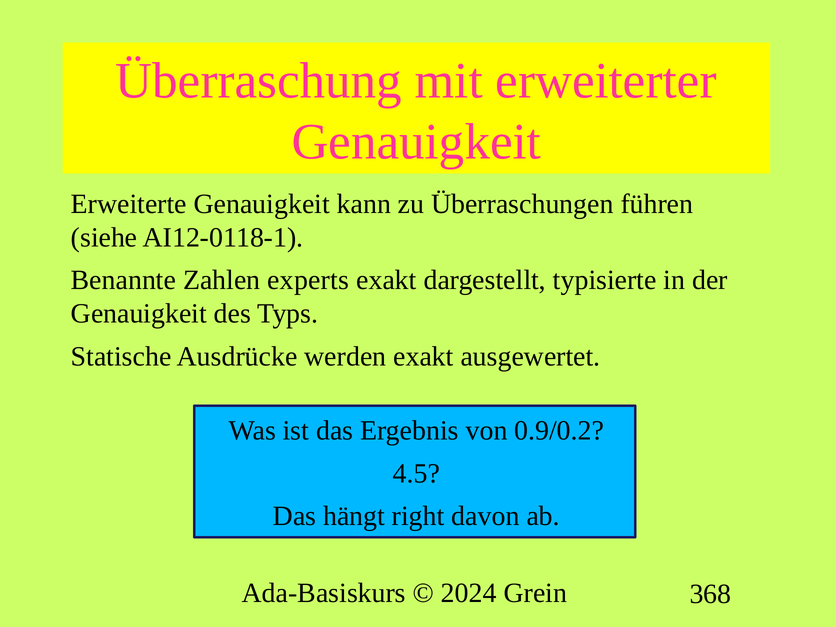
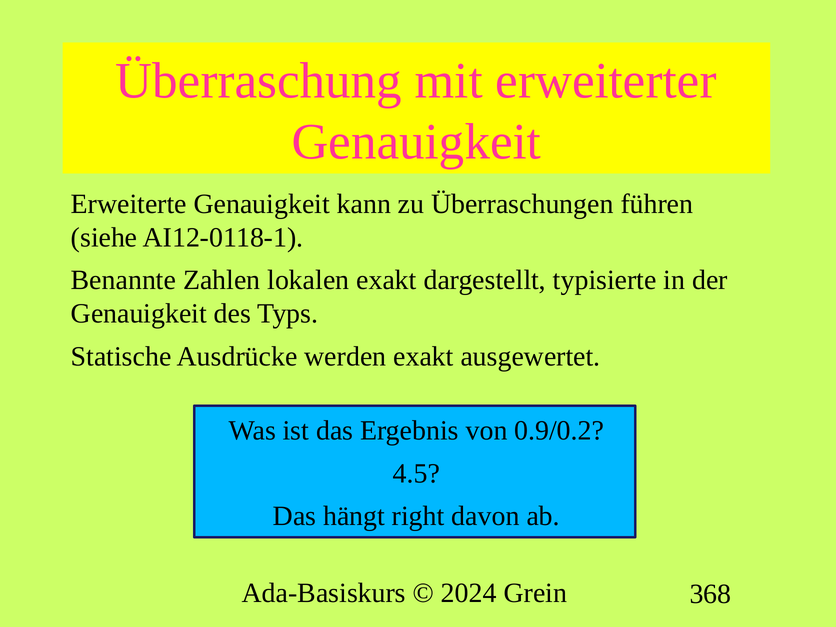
experts: experts -> lokalen
